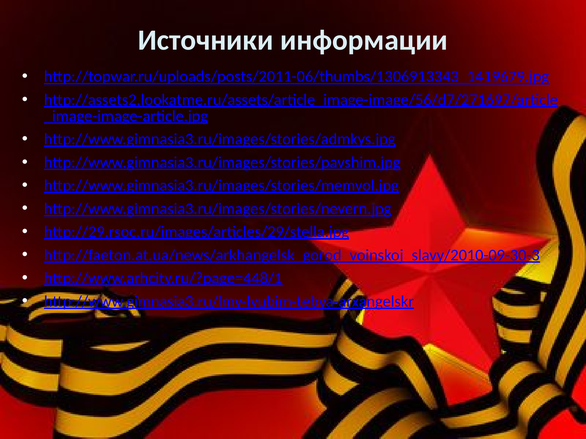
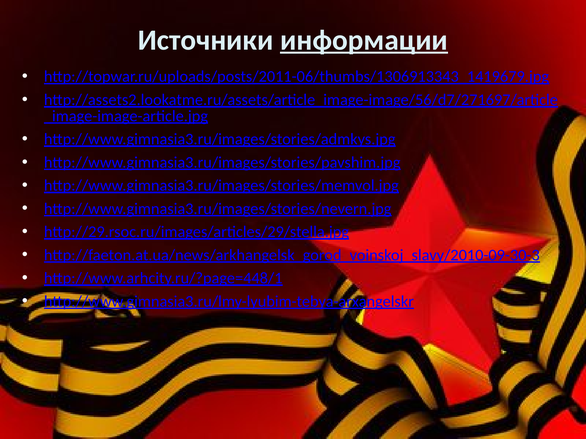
информации underline: none -> present
